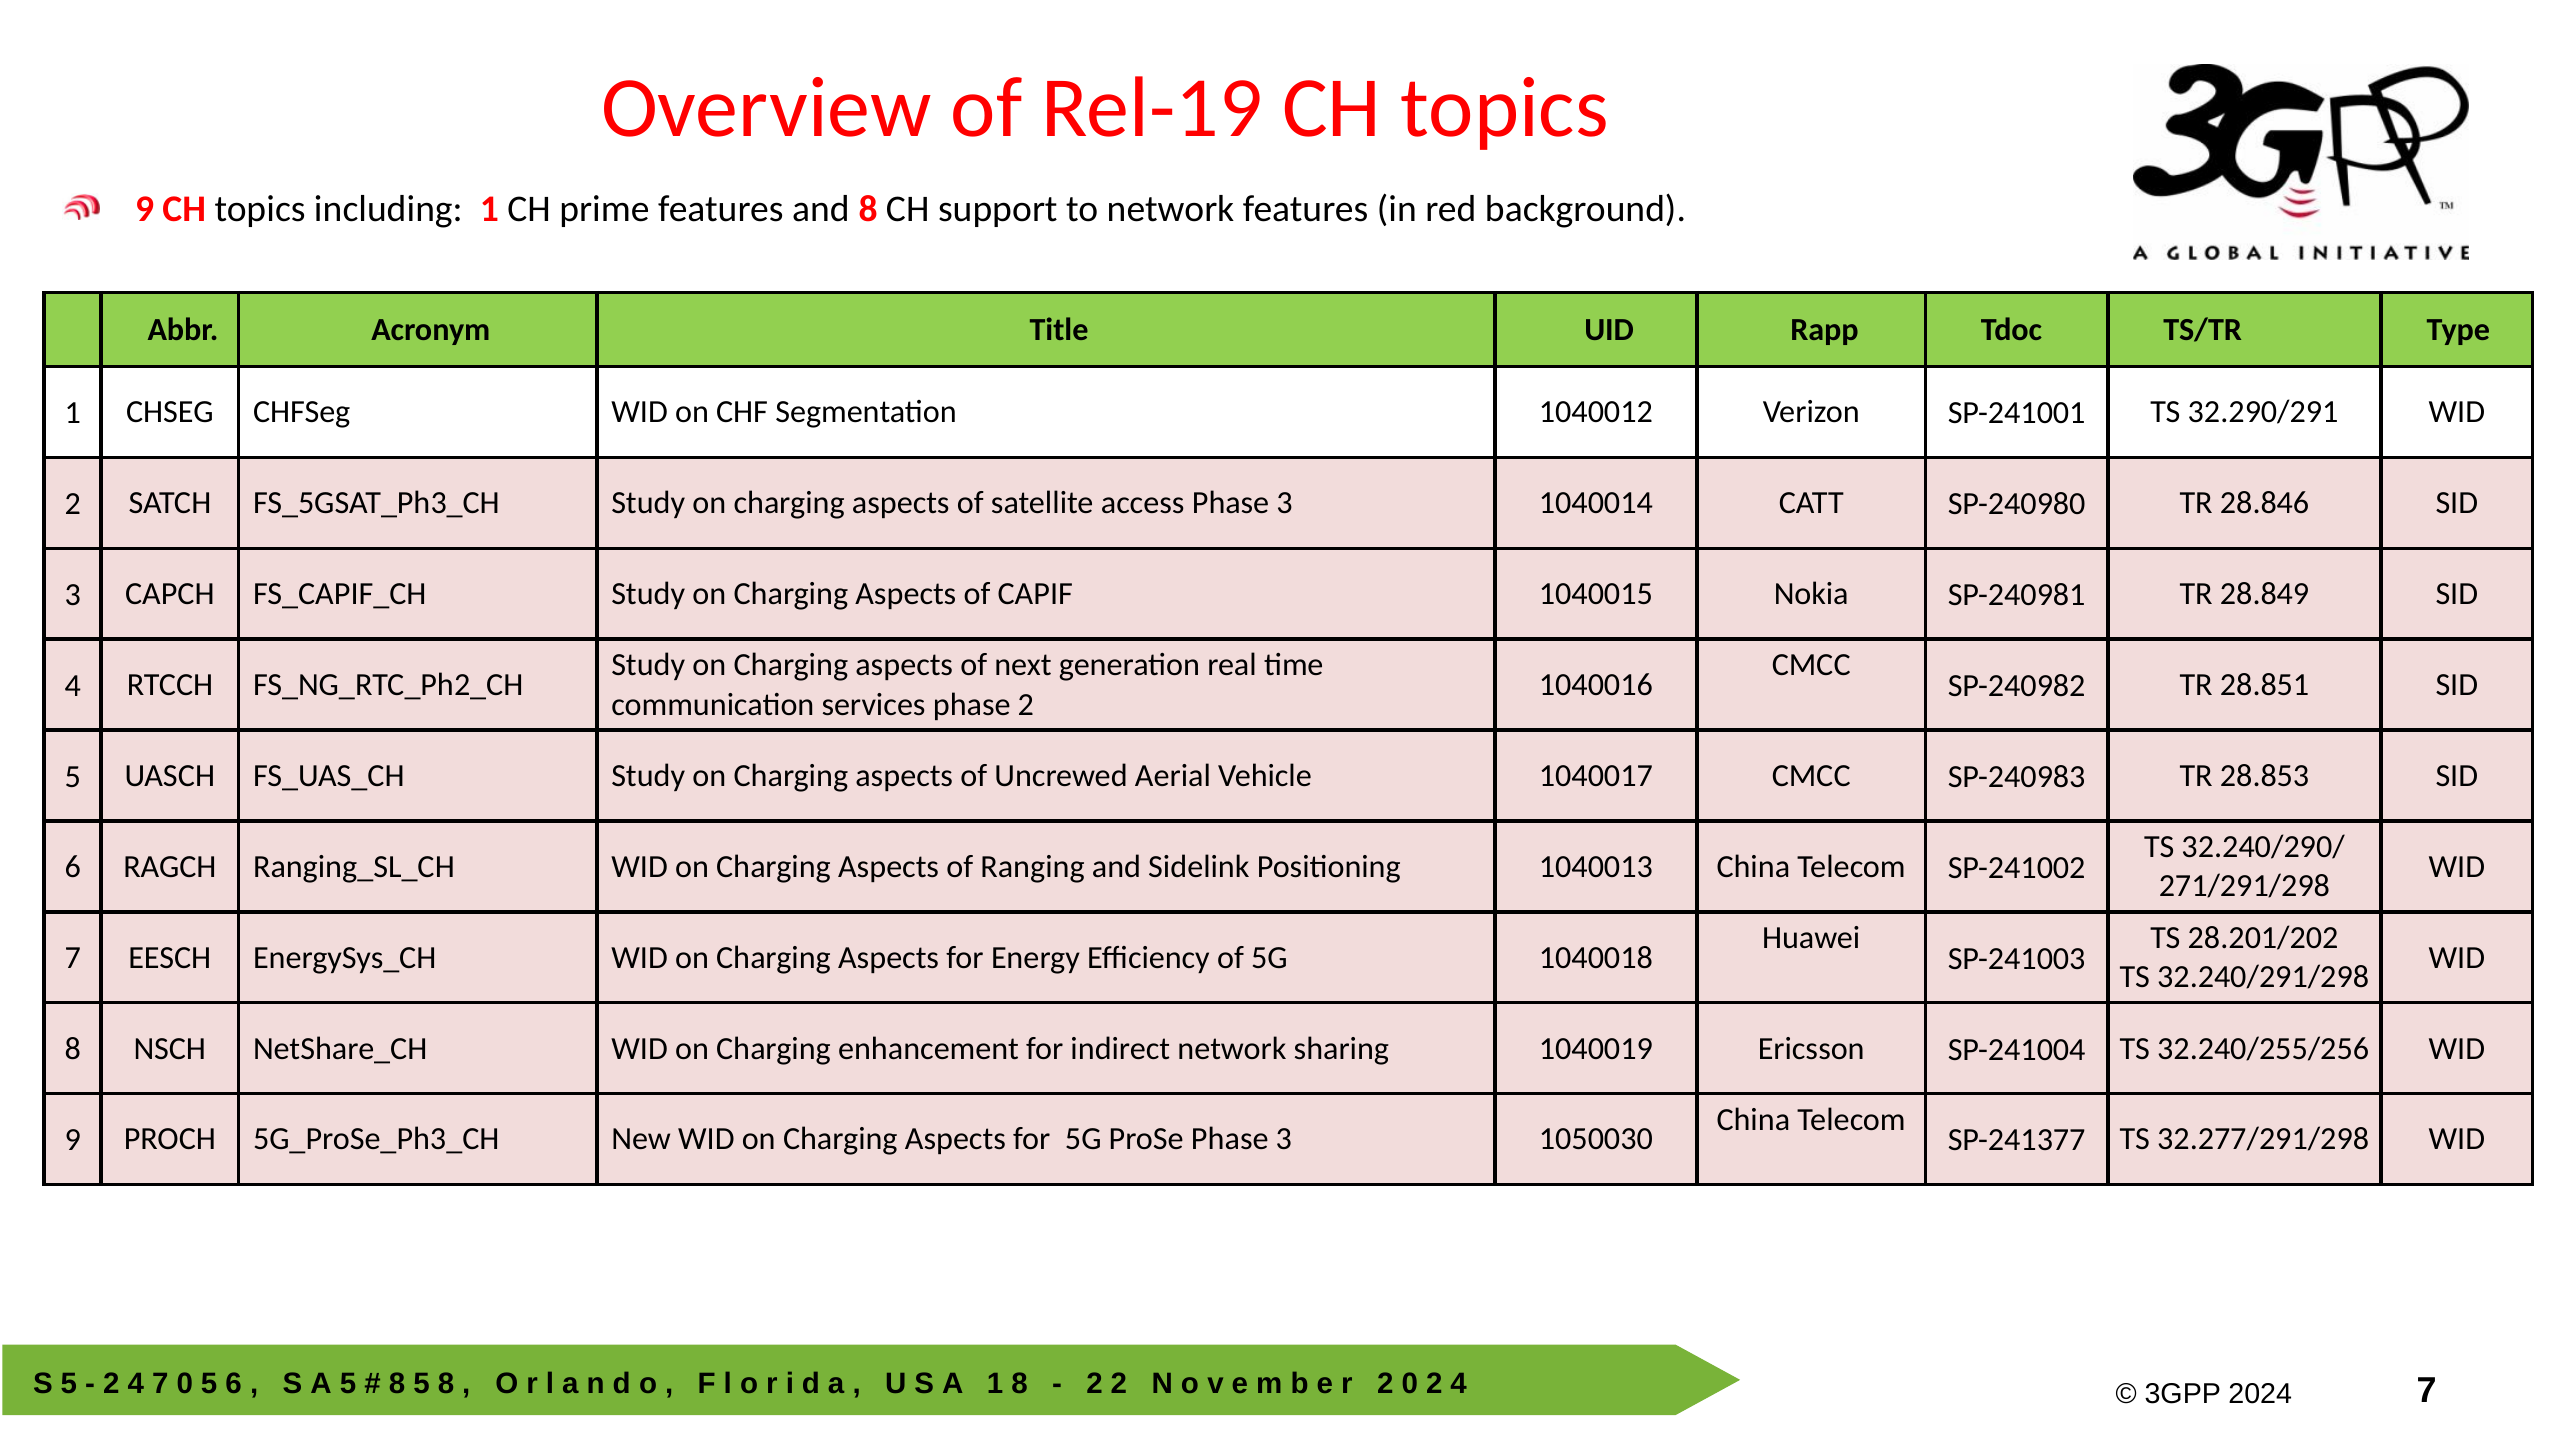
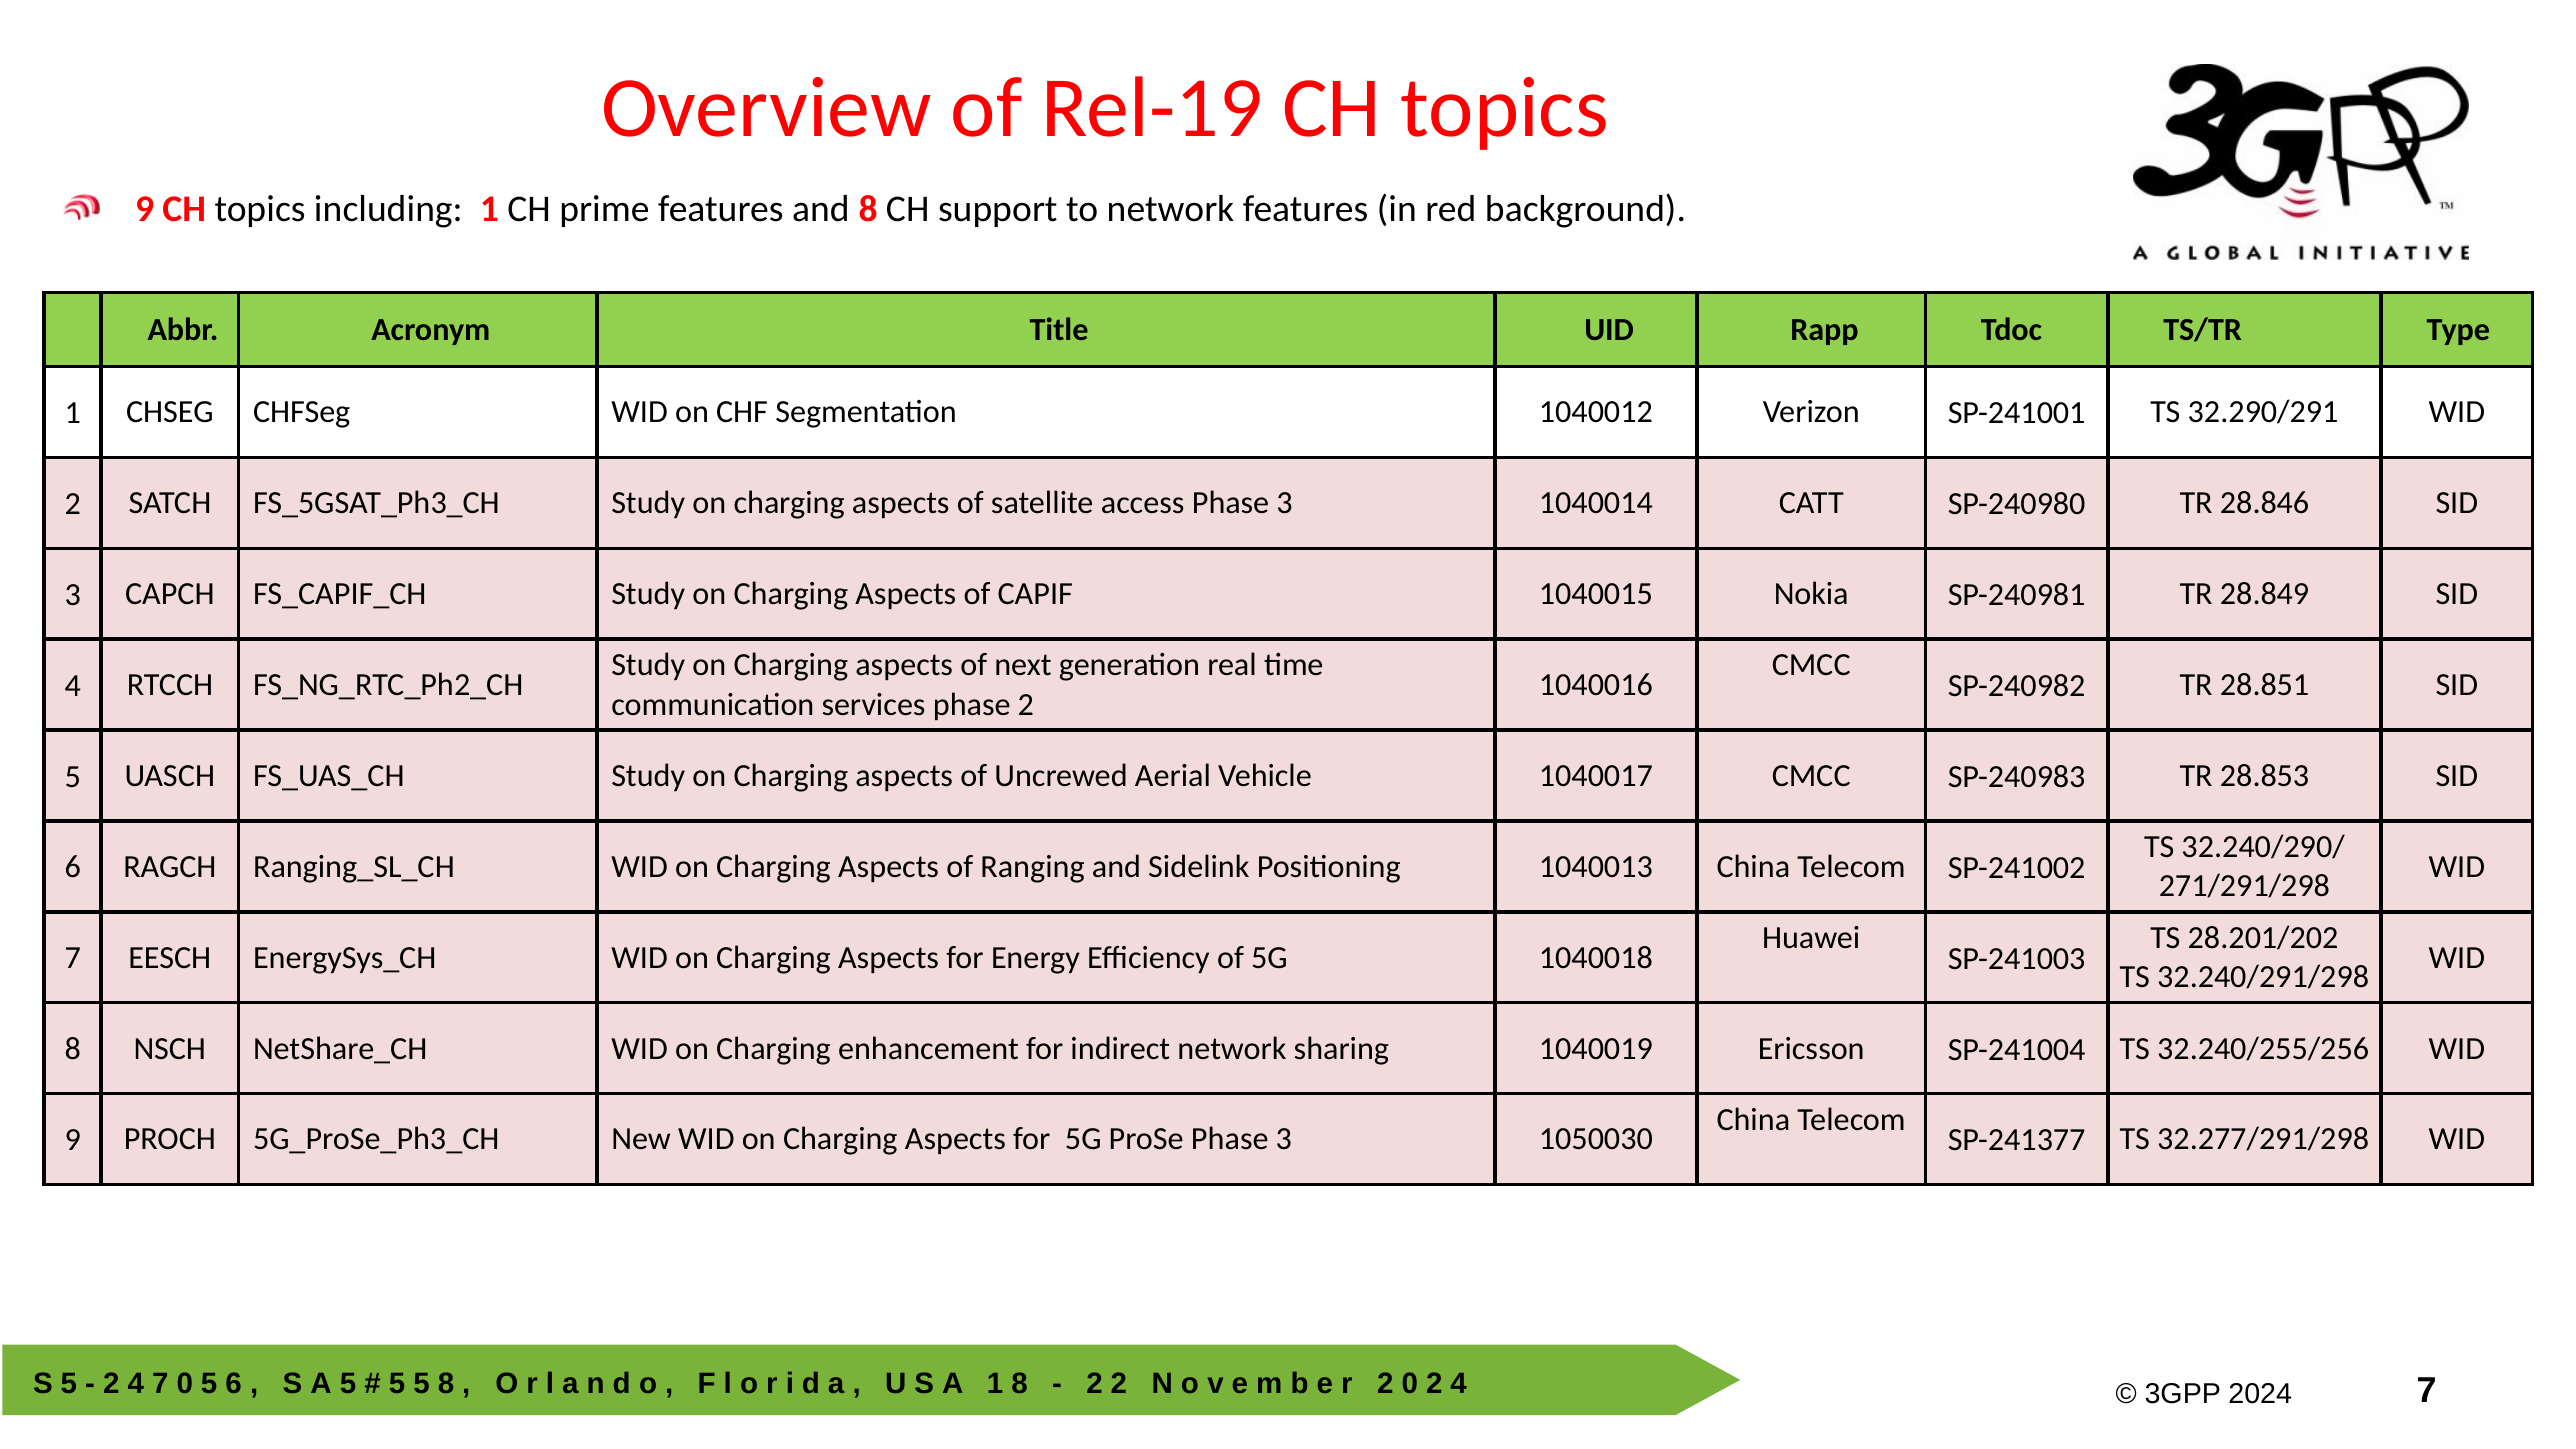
8 at (397, 1384): 8 -> 5
